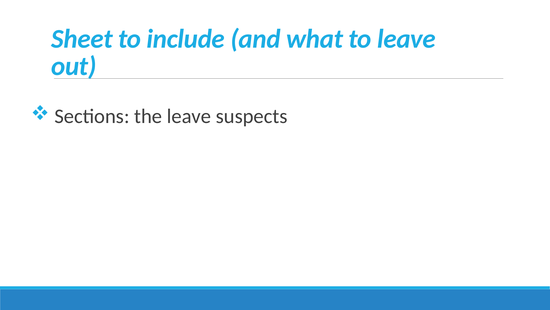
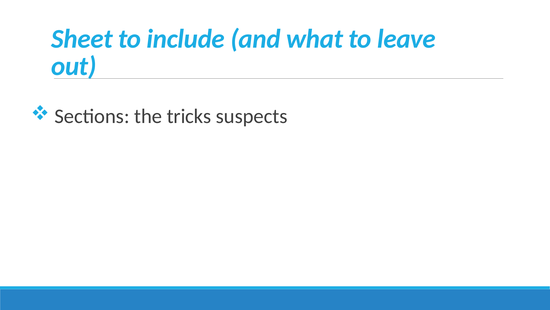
the leave: leave -> tricks
